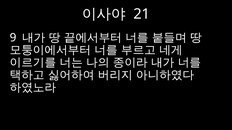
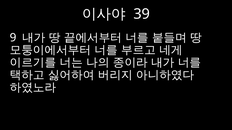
21: 21 -> 39
